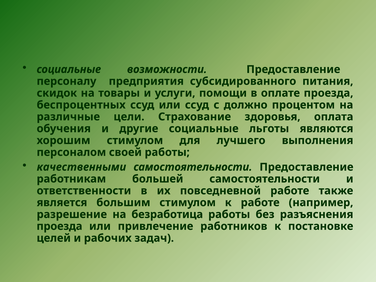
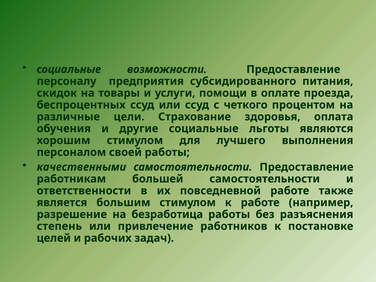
должно: должно -> четкого
проезда at (59, 226): проезда -> степень
